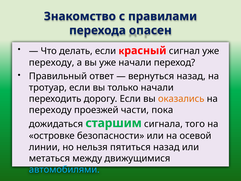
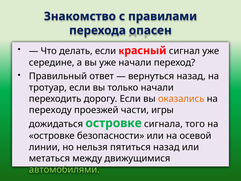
переходу at (52, 63): переходу -> середине
пока: пока -> игры
дожидаться старшим: старшим -> островке
автомобилями colour: light blue -> light green
